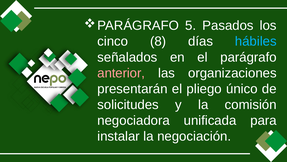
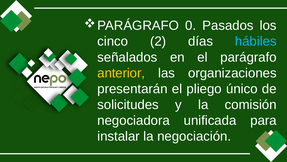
5: 5 -> 0
8: 8 -> 2
anterior colour: pink -> yellow
